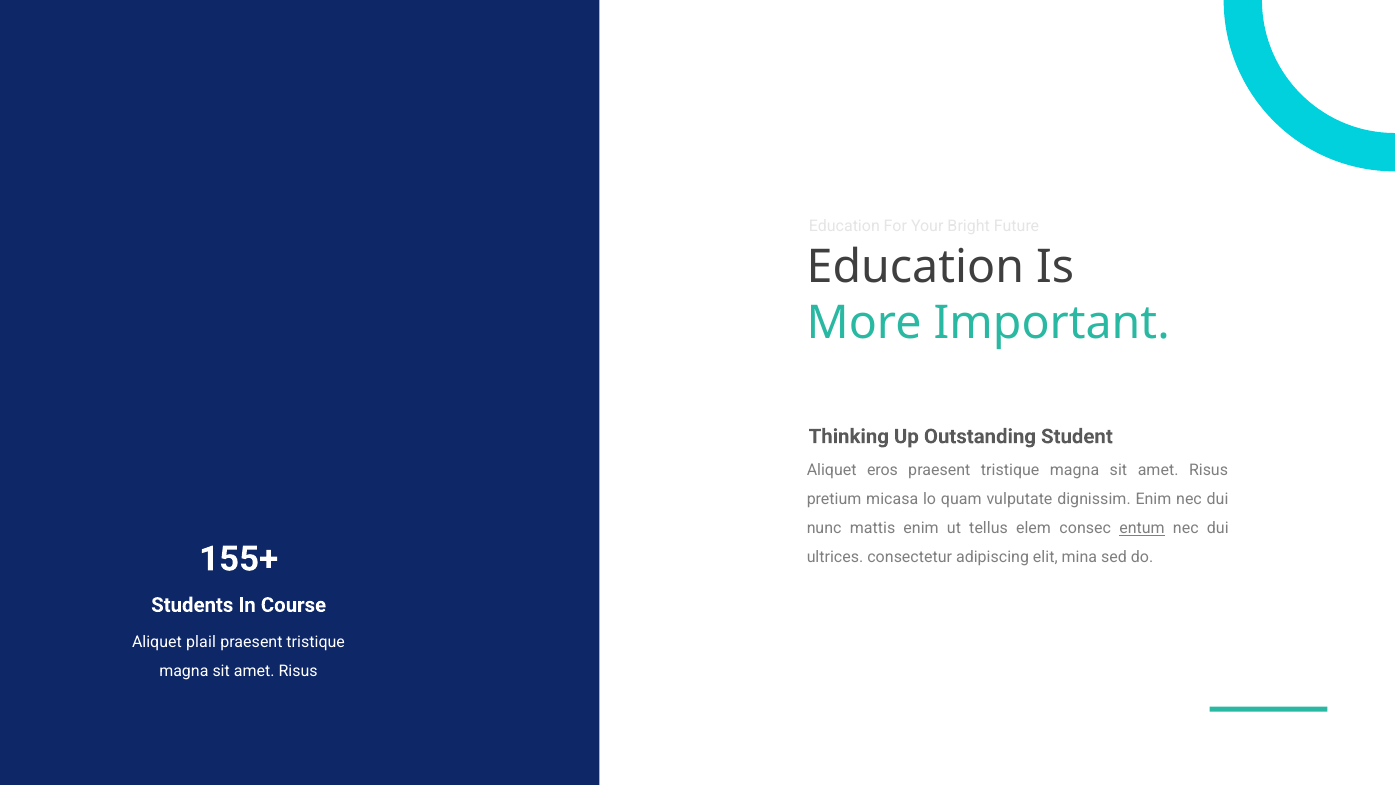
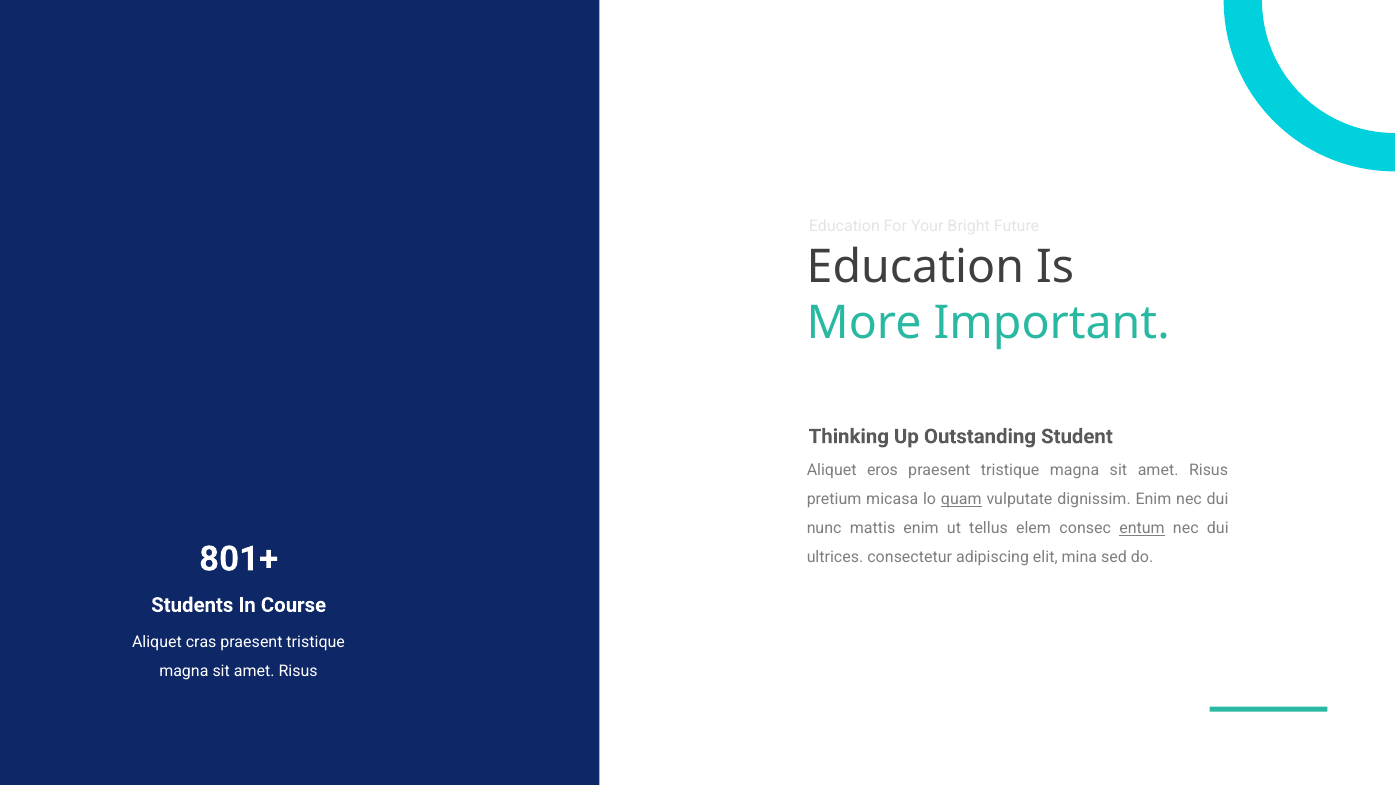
quam underline: none -> present
155+: 155+ -> 801+
plail: plail -> cras
